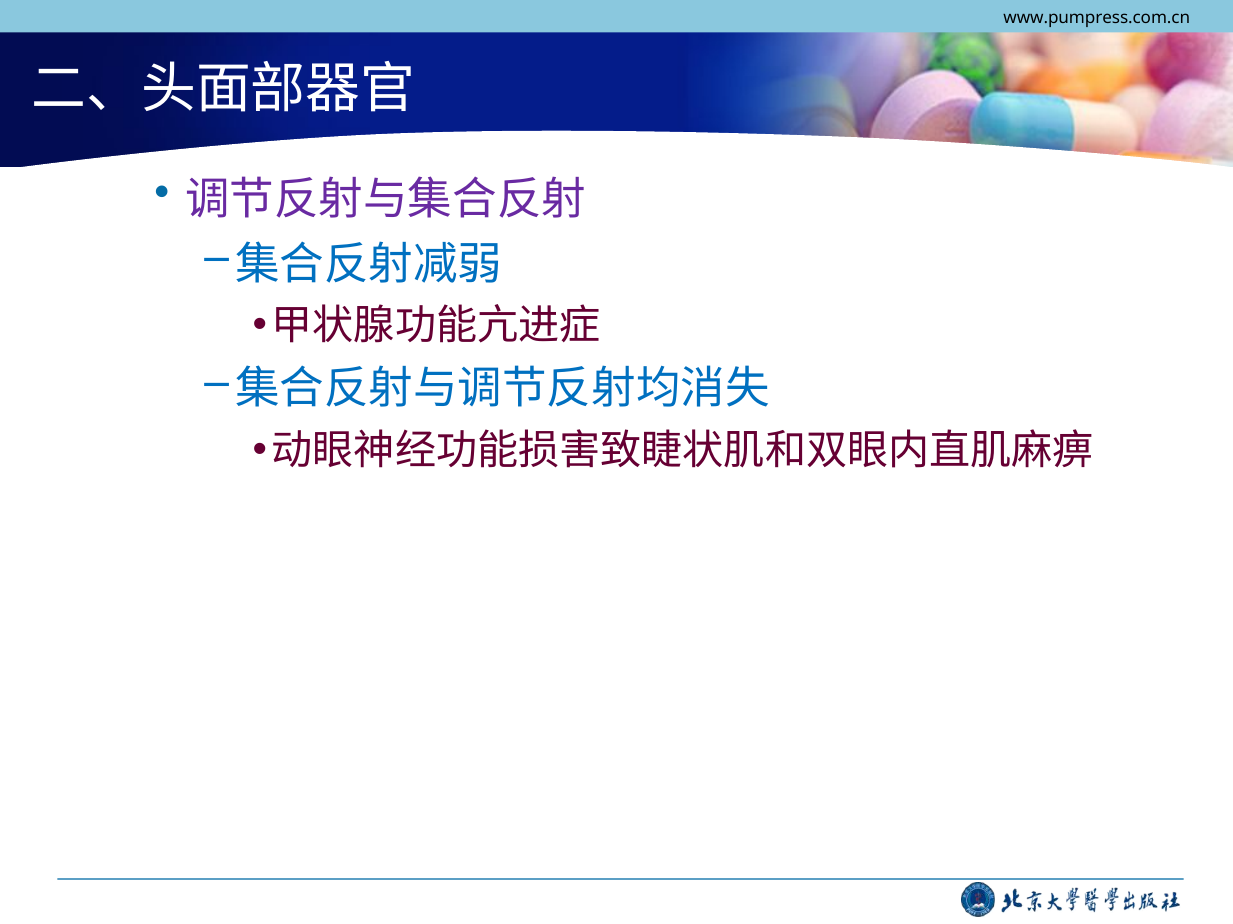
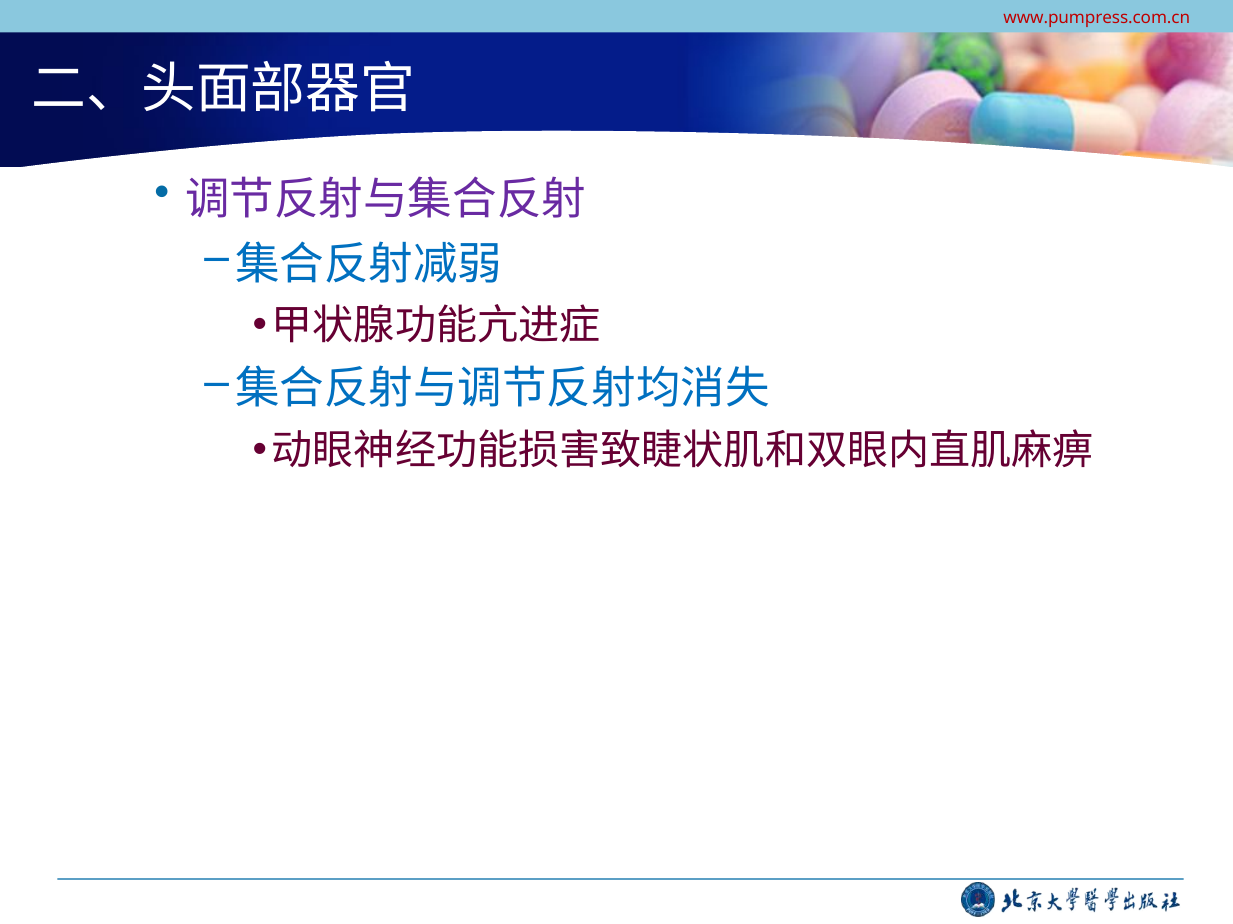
www.pumpress.com.cn colour: black -> red
